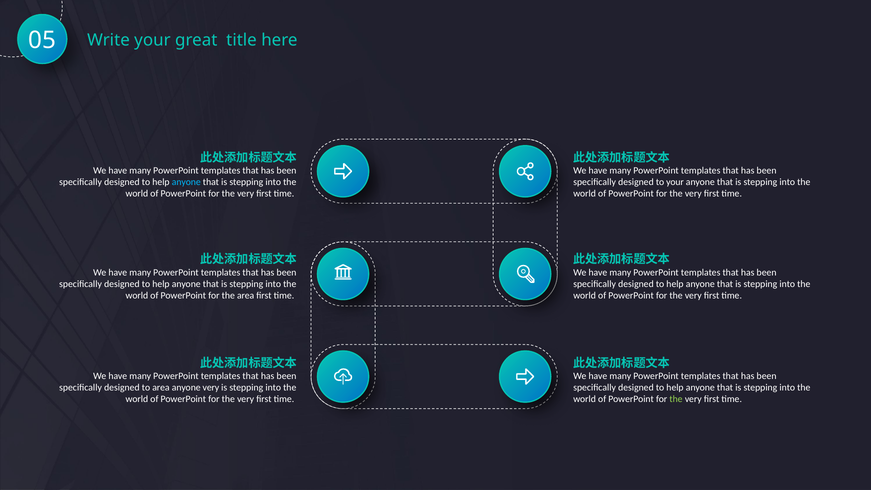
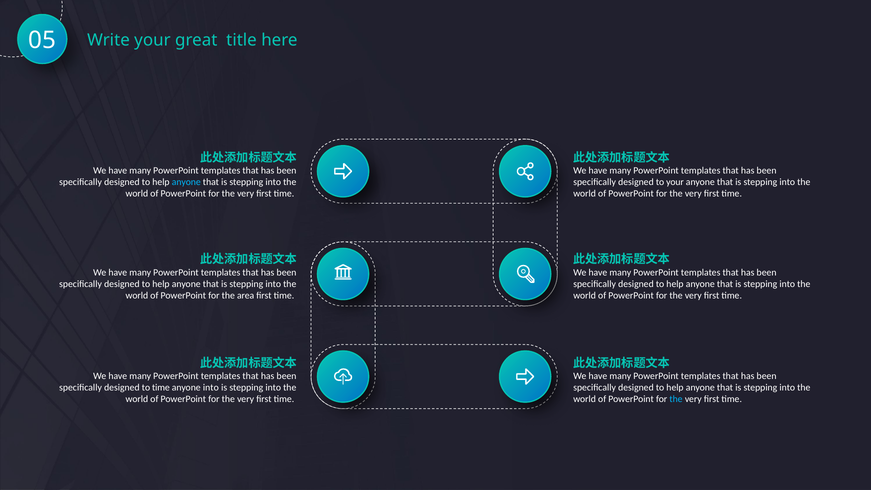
to area: area -> time
anyone very: very -> into
the at (676, 399) colour: light green -> light blue
